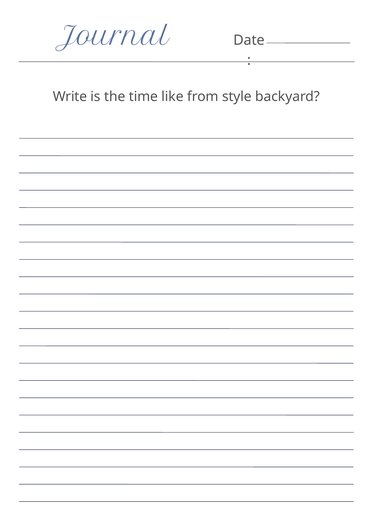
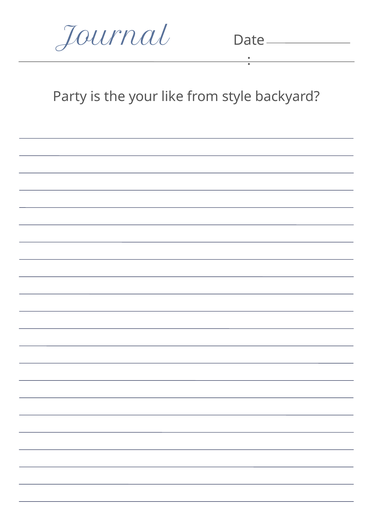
Write: Write -> Party
time: time -> your
